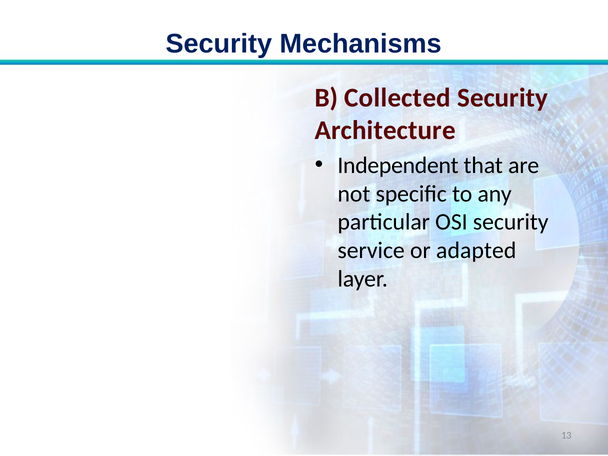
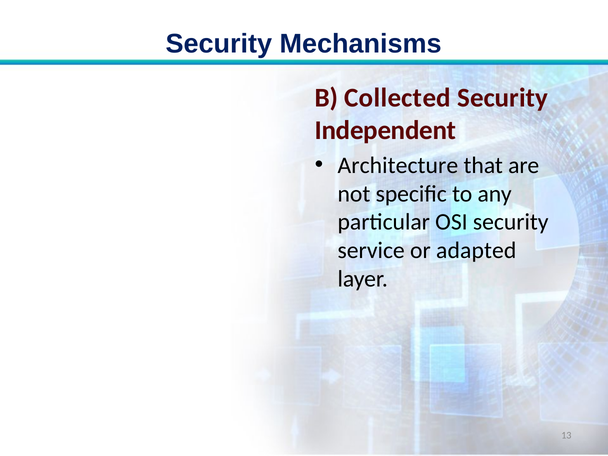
Architecture: Architecture -> Independent
Independent: Independent -> Architecture
